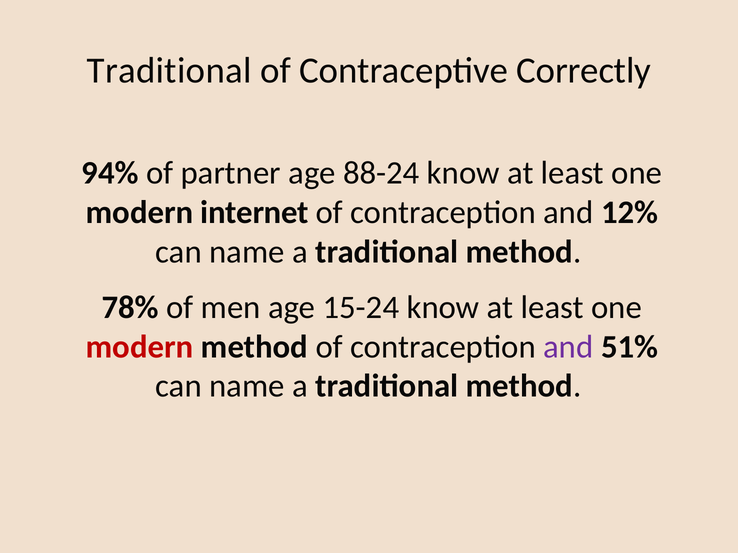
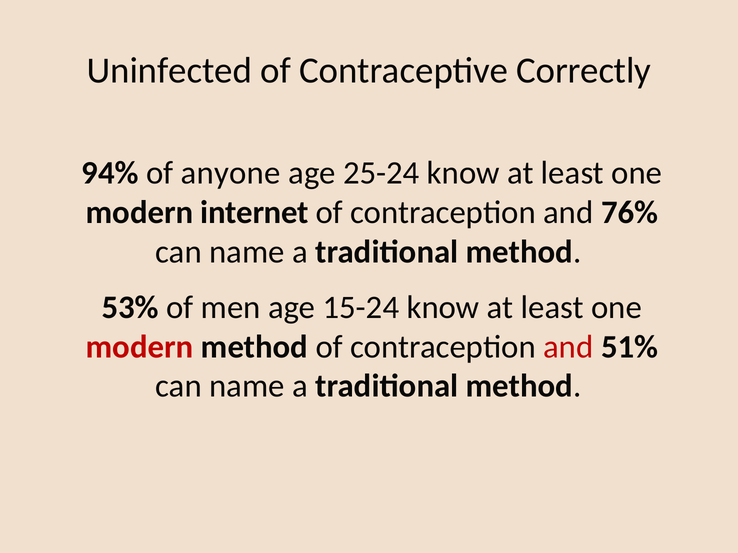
Traditional at (169, 71): Traditional -> Uninfected
partner: partner -> anyone
88-24: 88-24 -> 25-24
12%: 12% -> 76%
78%: 78% -> 53%
and at (568, 347) colour: purple -> red
